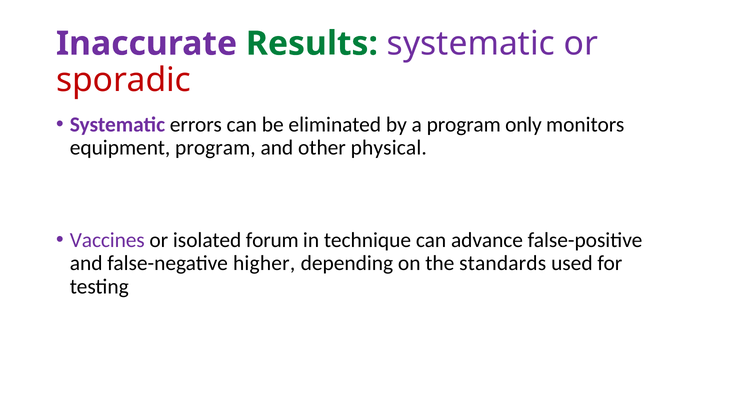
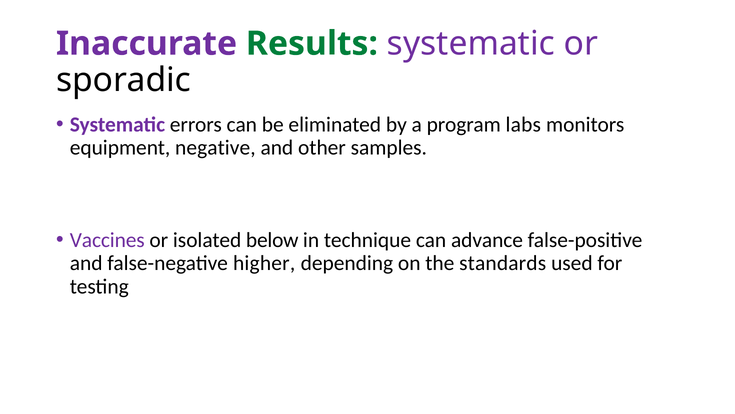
sporadic colour: red -> black
only: only -> labs
equipment program: program -> negative
physical: physical -> samples
forum: forum -> below
